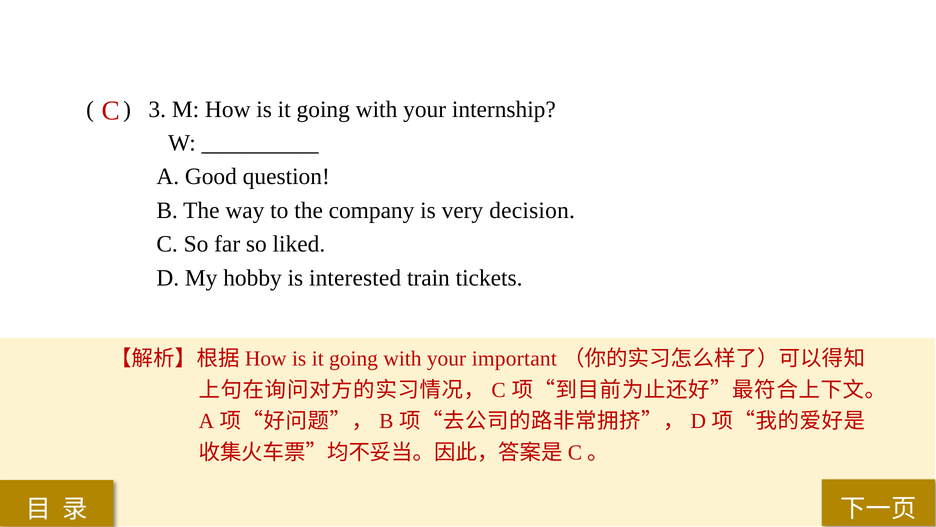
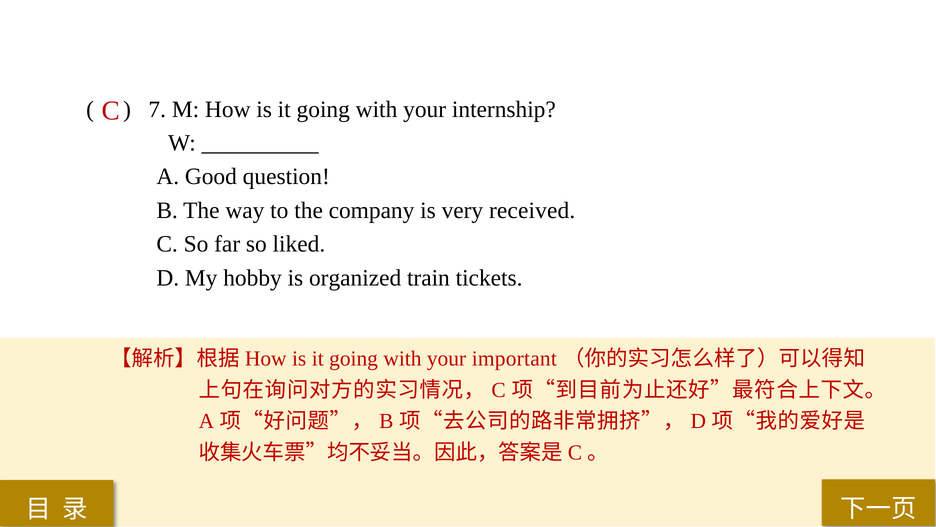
3: 3 -> 7
decision: decision -> received
interested: interested -> organized
